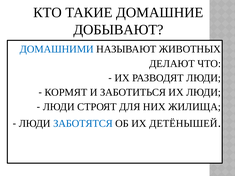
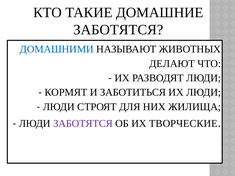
ДОБЫВАЮТ at (118, 30): ДОБЫВАЮТ -> ЗАБОТЯТСЯ
ЗАБОТЯТСЯ at (83, 124) colour: blue -> purple
ДЕТЁНЫШЕЙ: ДЕТЁНЫШЕЙ -> ТВОРЧЕСКИЕ
